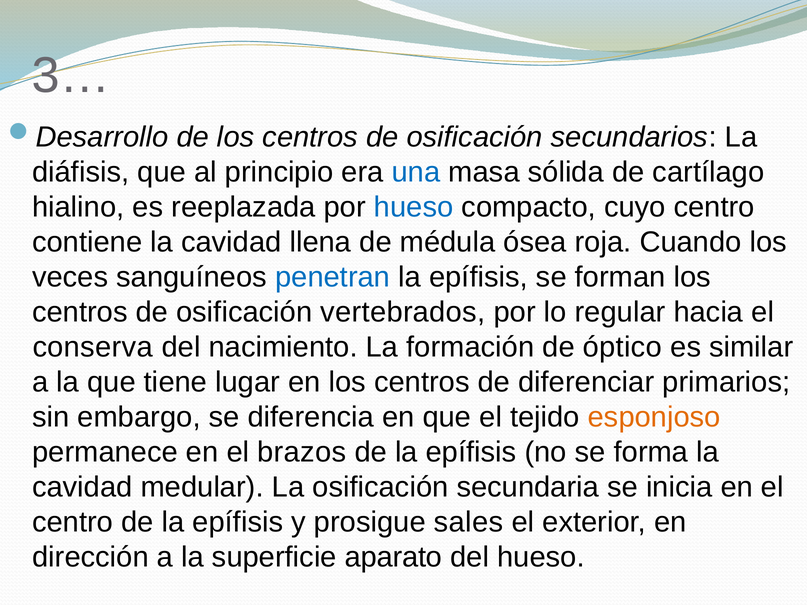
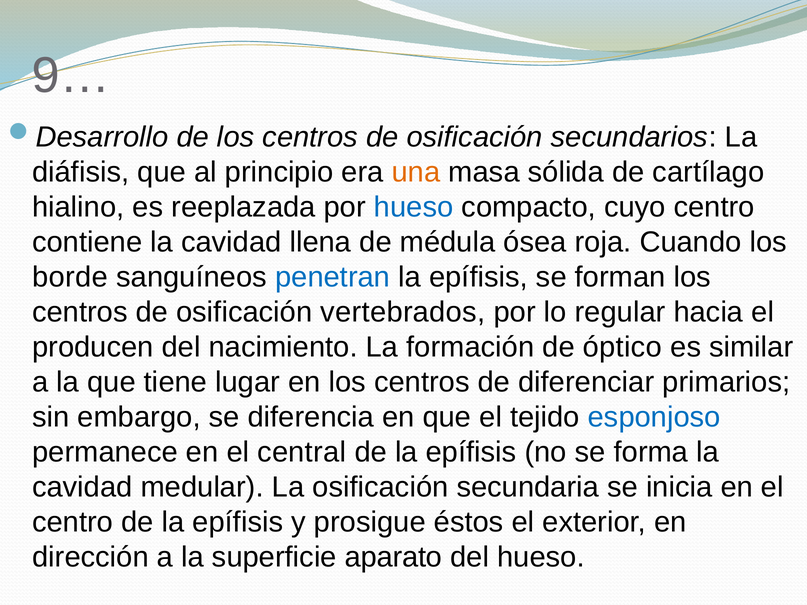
3…: 3… -> 9…
una colour: blue -> orange
veces: veces -> borde
conserva: conserva -> producen
esponjoso colour: orange -> blue
brazos: brazos -> central
sales: sales -> éstos
